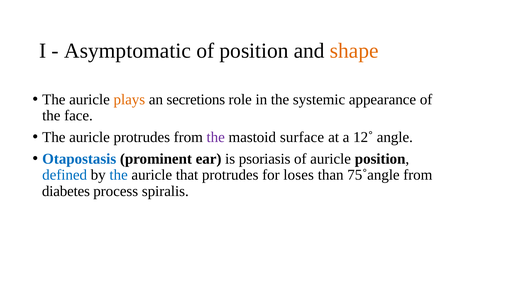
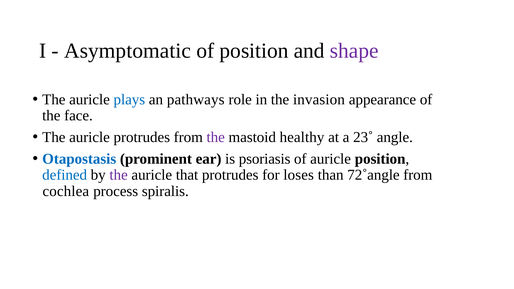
shape colour: orange -> purple
plays colour: orange -> blue
secretions: secretions -> pathways
systemic: systemic -> invasion
surface: surface -> healthy
12˚: 12˚ -> 23˚
the at (119, 175) colour: blue -> purple
75˚angle: 75˚angle -> 72˚angle
diabetes: diabetes -> cochlea
